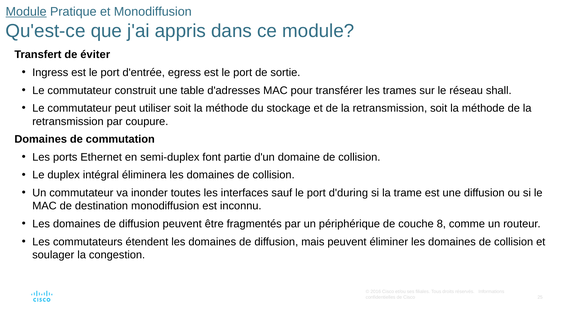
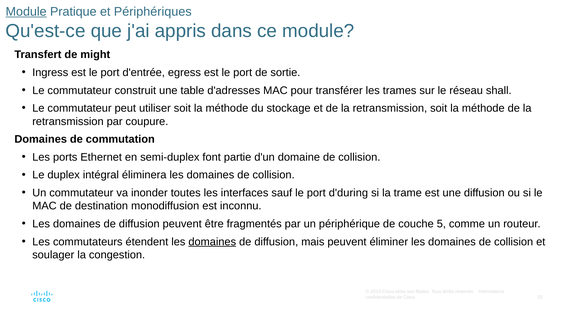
et Monodiffusion: Monodiffusion -> Périphériques
éviter: éviter -> might
8: 8 -> 5
domaines at (212, 242) underline: none -> present
